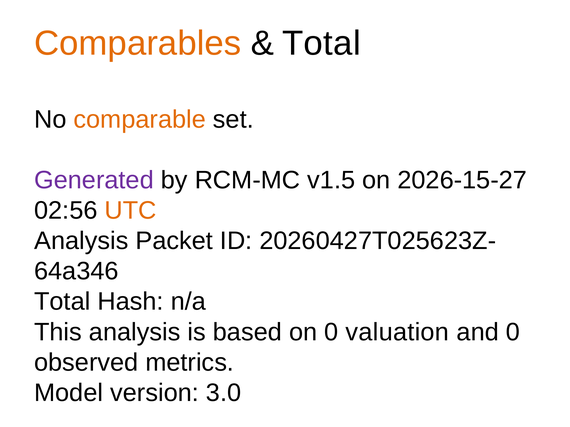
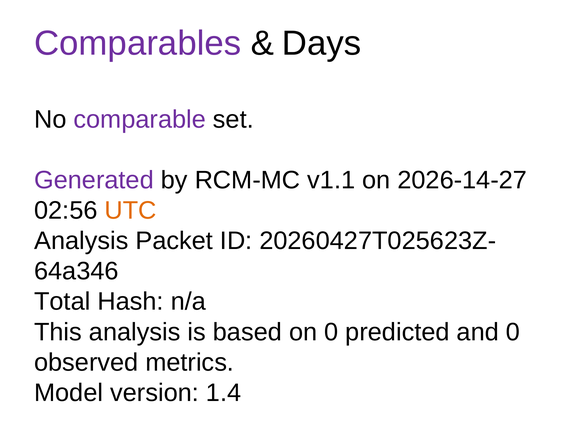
Comparables colour: orange -> purple
Total at (321, 43): Total -> Days
comparable colour: orange -> purple
v1.5: v1.5 -> v1.1
2026-15-27: 2026-15-27 -> 2026-14-27
valuation: valuation -> predicted
3.0: 3.0 -> 1.4
